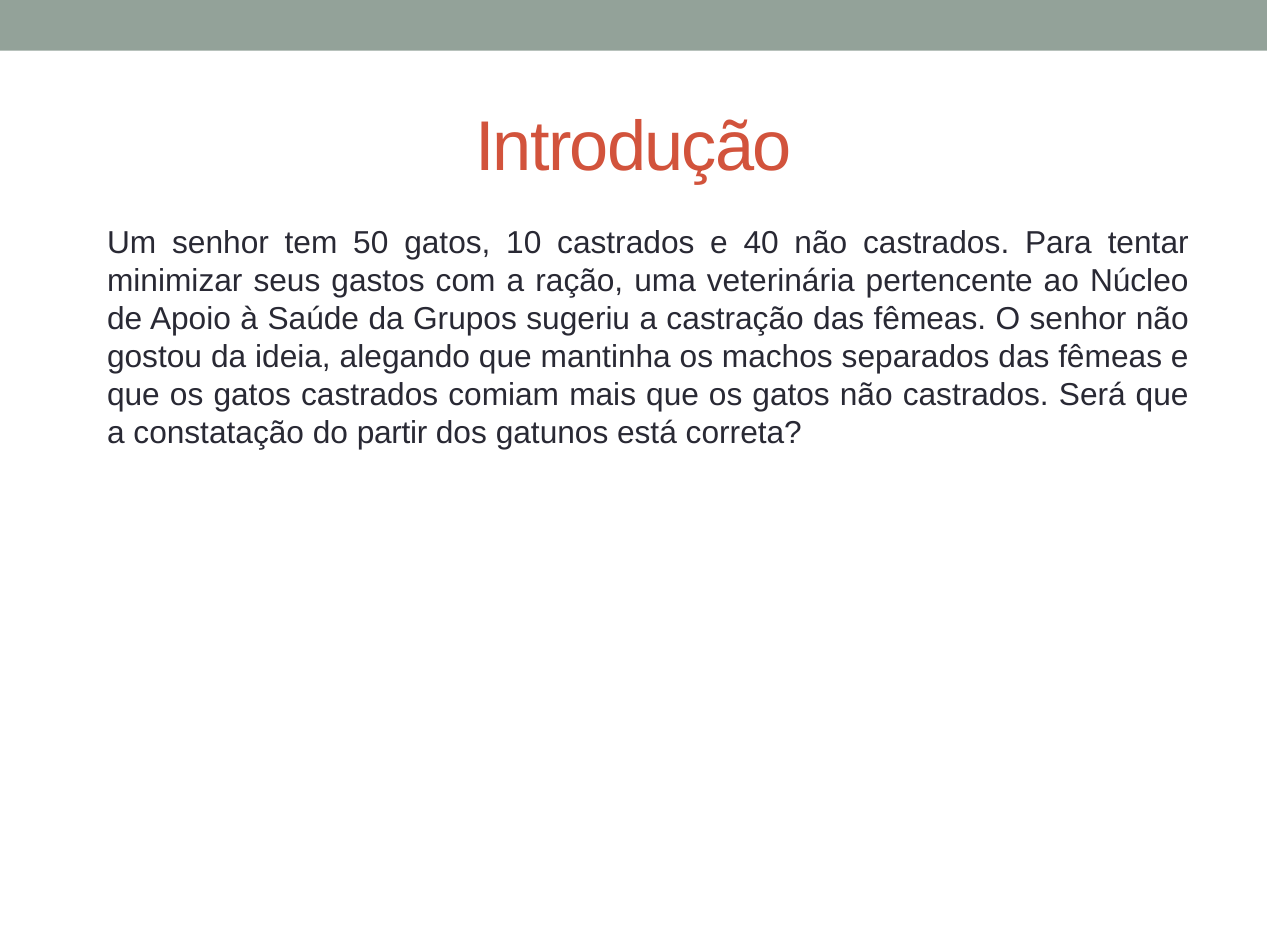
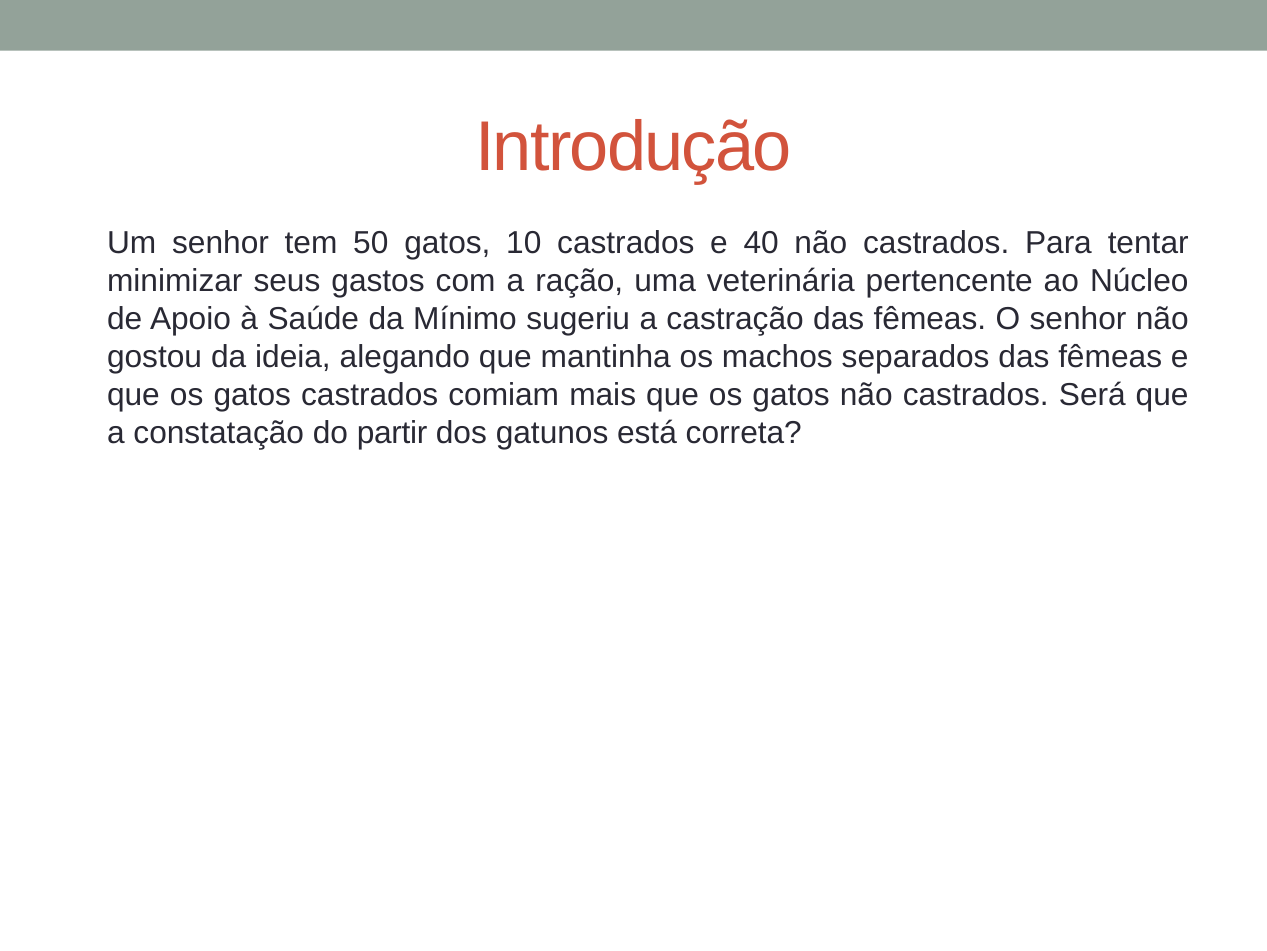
Grupos: Grupos -> Mínimo
